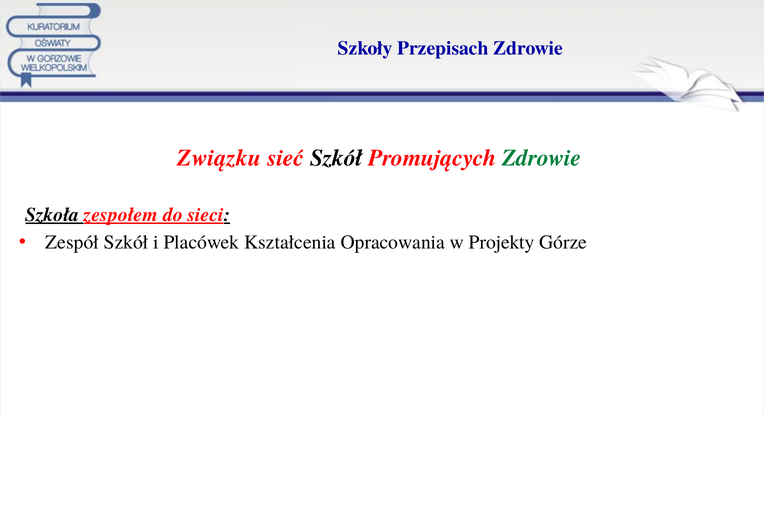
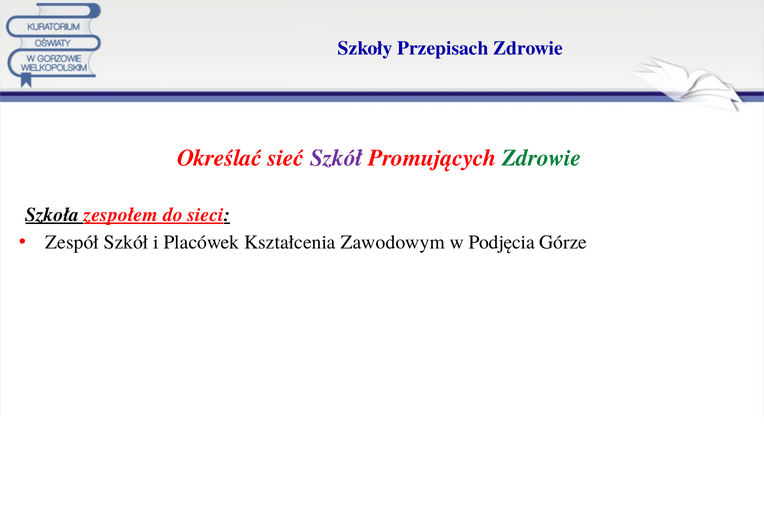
Związku: Związku -> Określać
Szkół at (336, 158) colour: black -> purple
Opracowania: Opracowania -> Zawodowym
Projekty: Projekty -> Podjęcia
